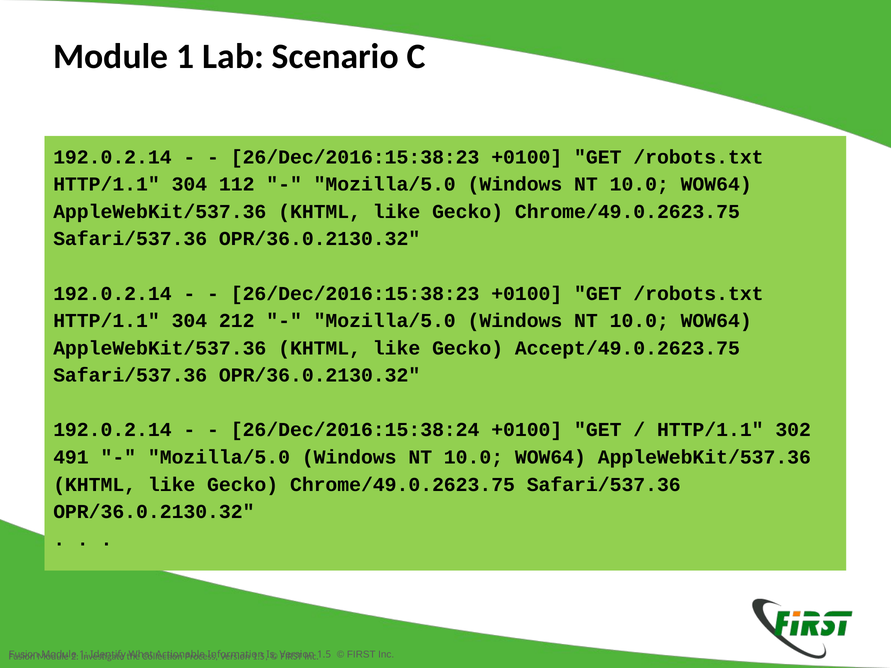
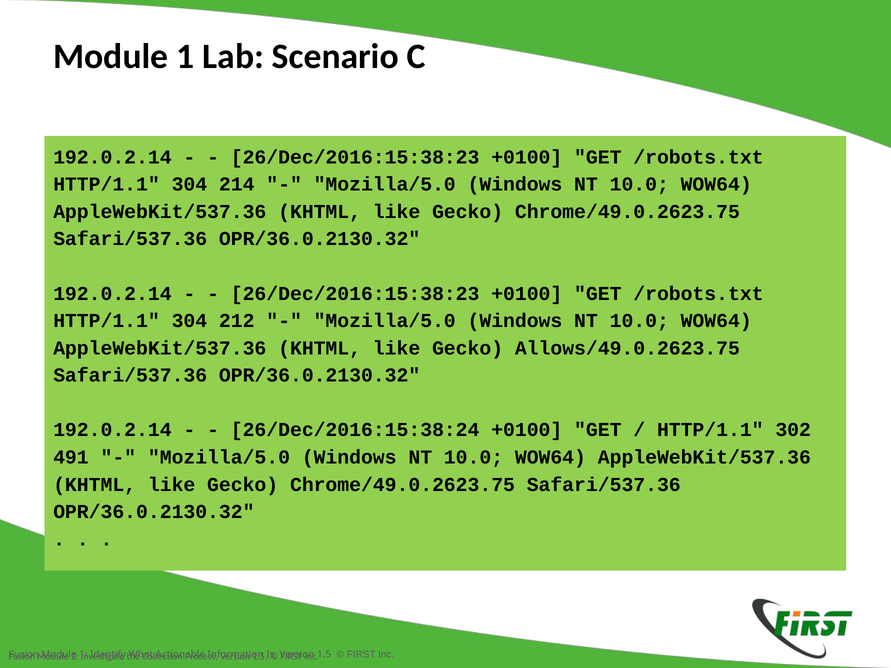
112: 112 -> 214
Accept/49.0.2623.75: Accept/49.0.2623.75 -> Allows/49.0.2623.75
